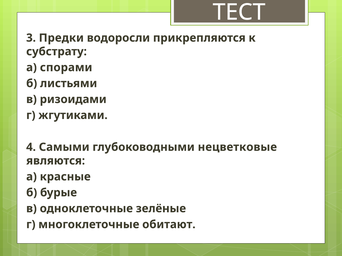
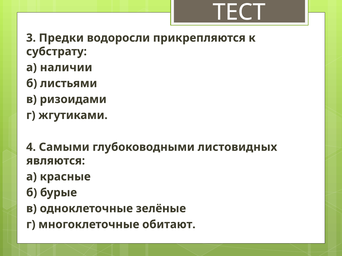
спорами: спорами -> наличии
нецветковые: нецветковые -> листовидных
